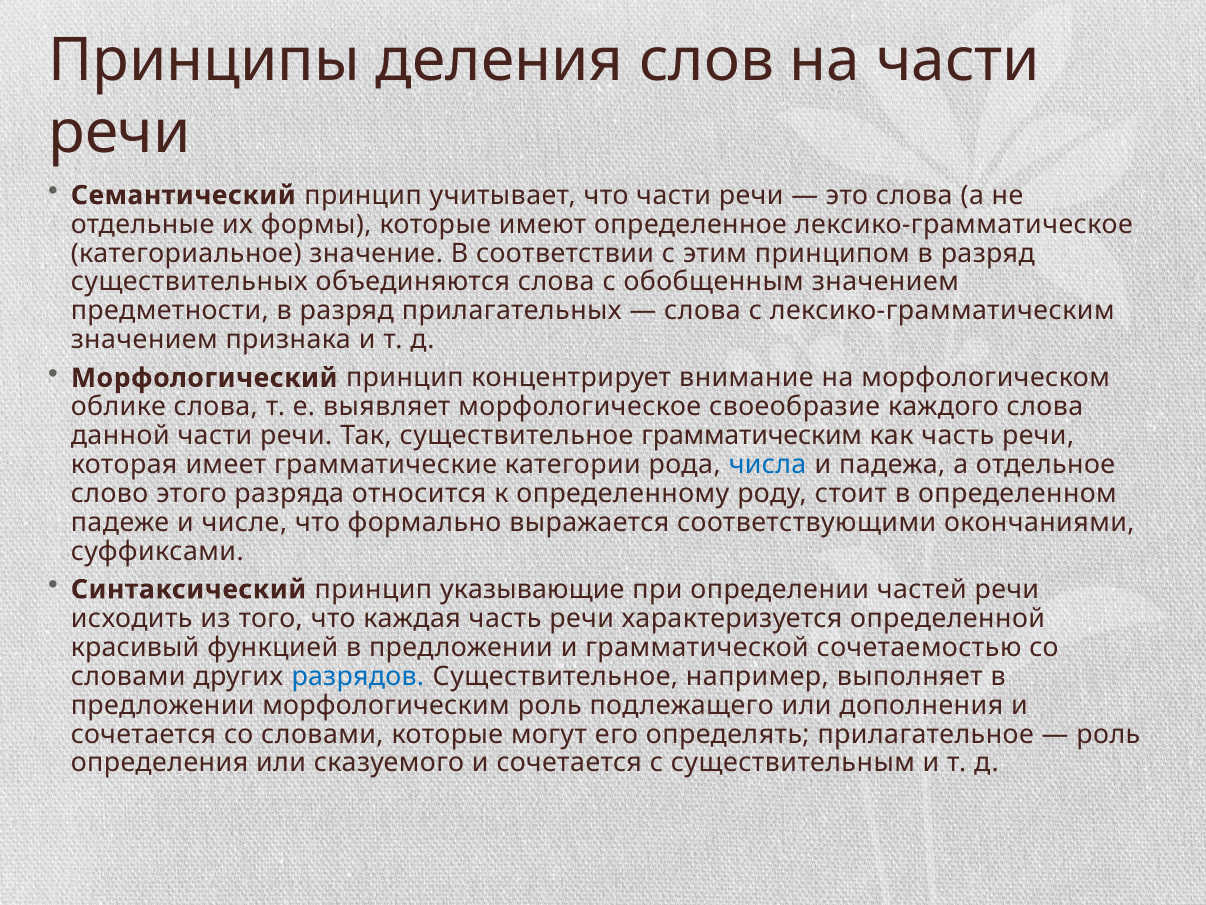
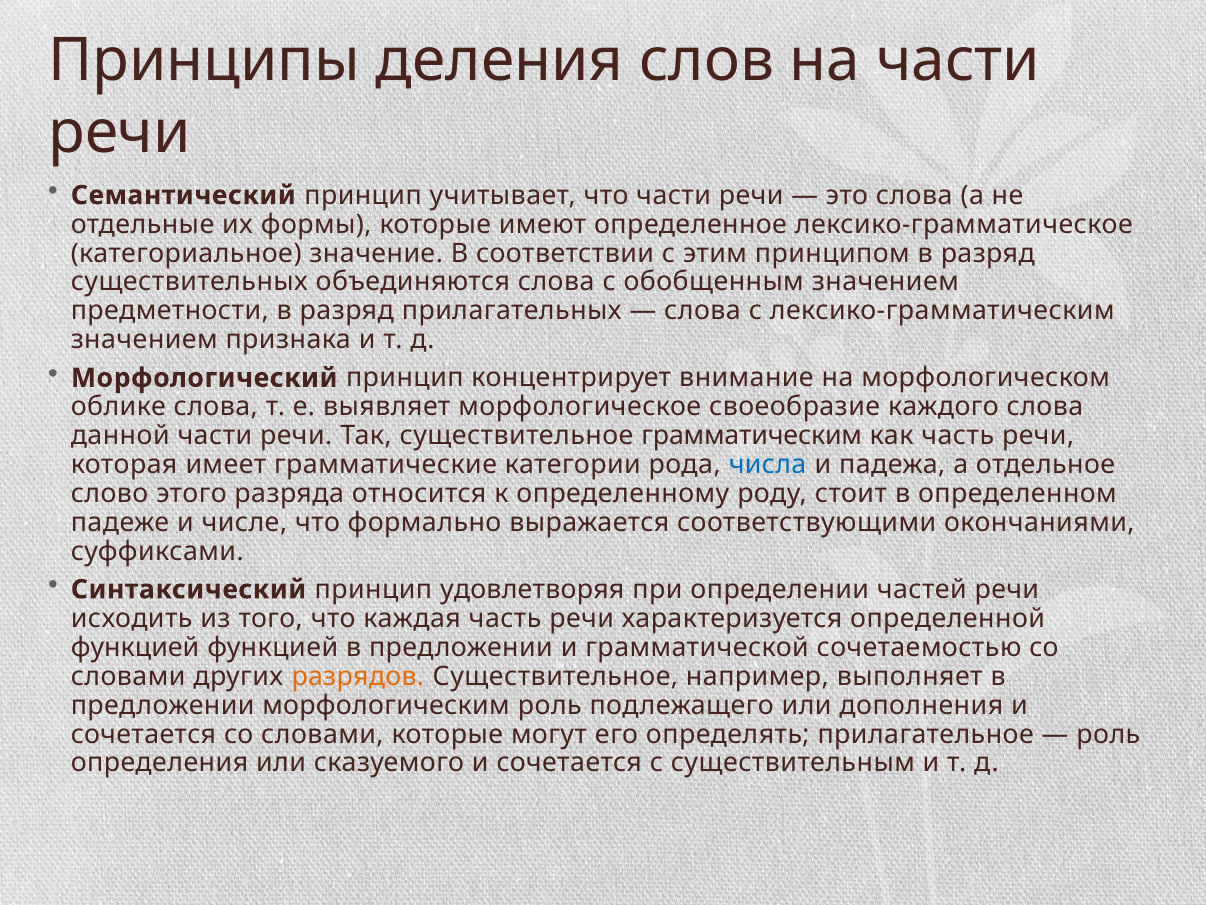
указывающие: указывающие -> удовлетворяя
красивый at (135, 647): красивый -> функцией
разрядов colour: blue -> orange
